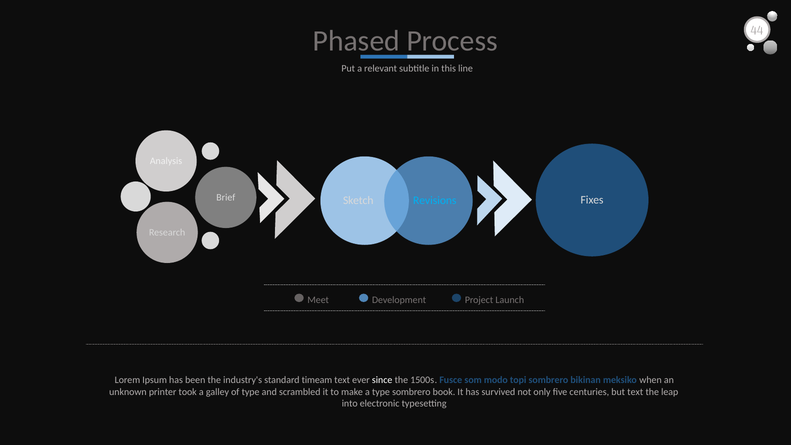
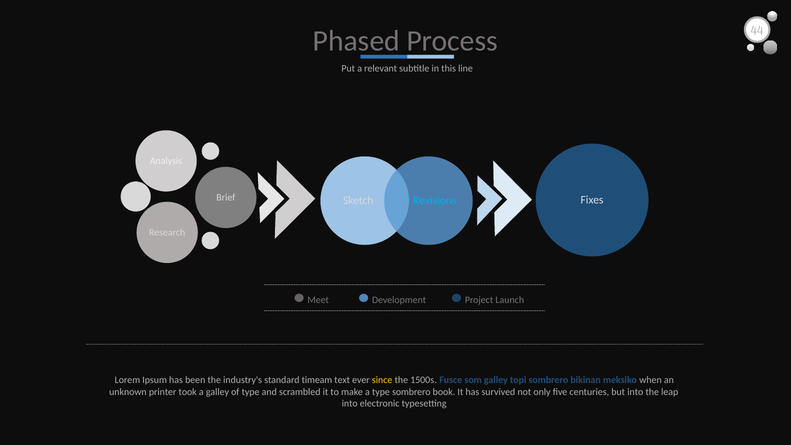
since colour: white -> yellow
som modo: modo -> galley
but text: text -> into
